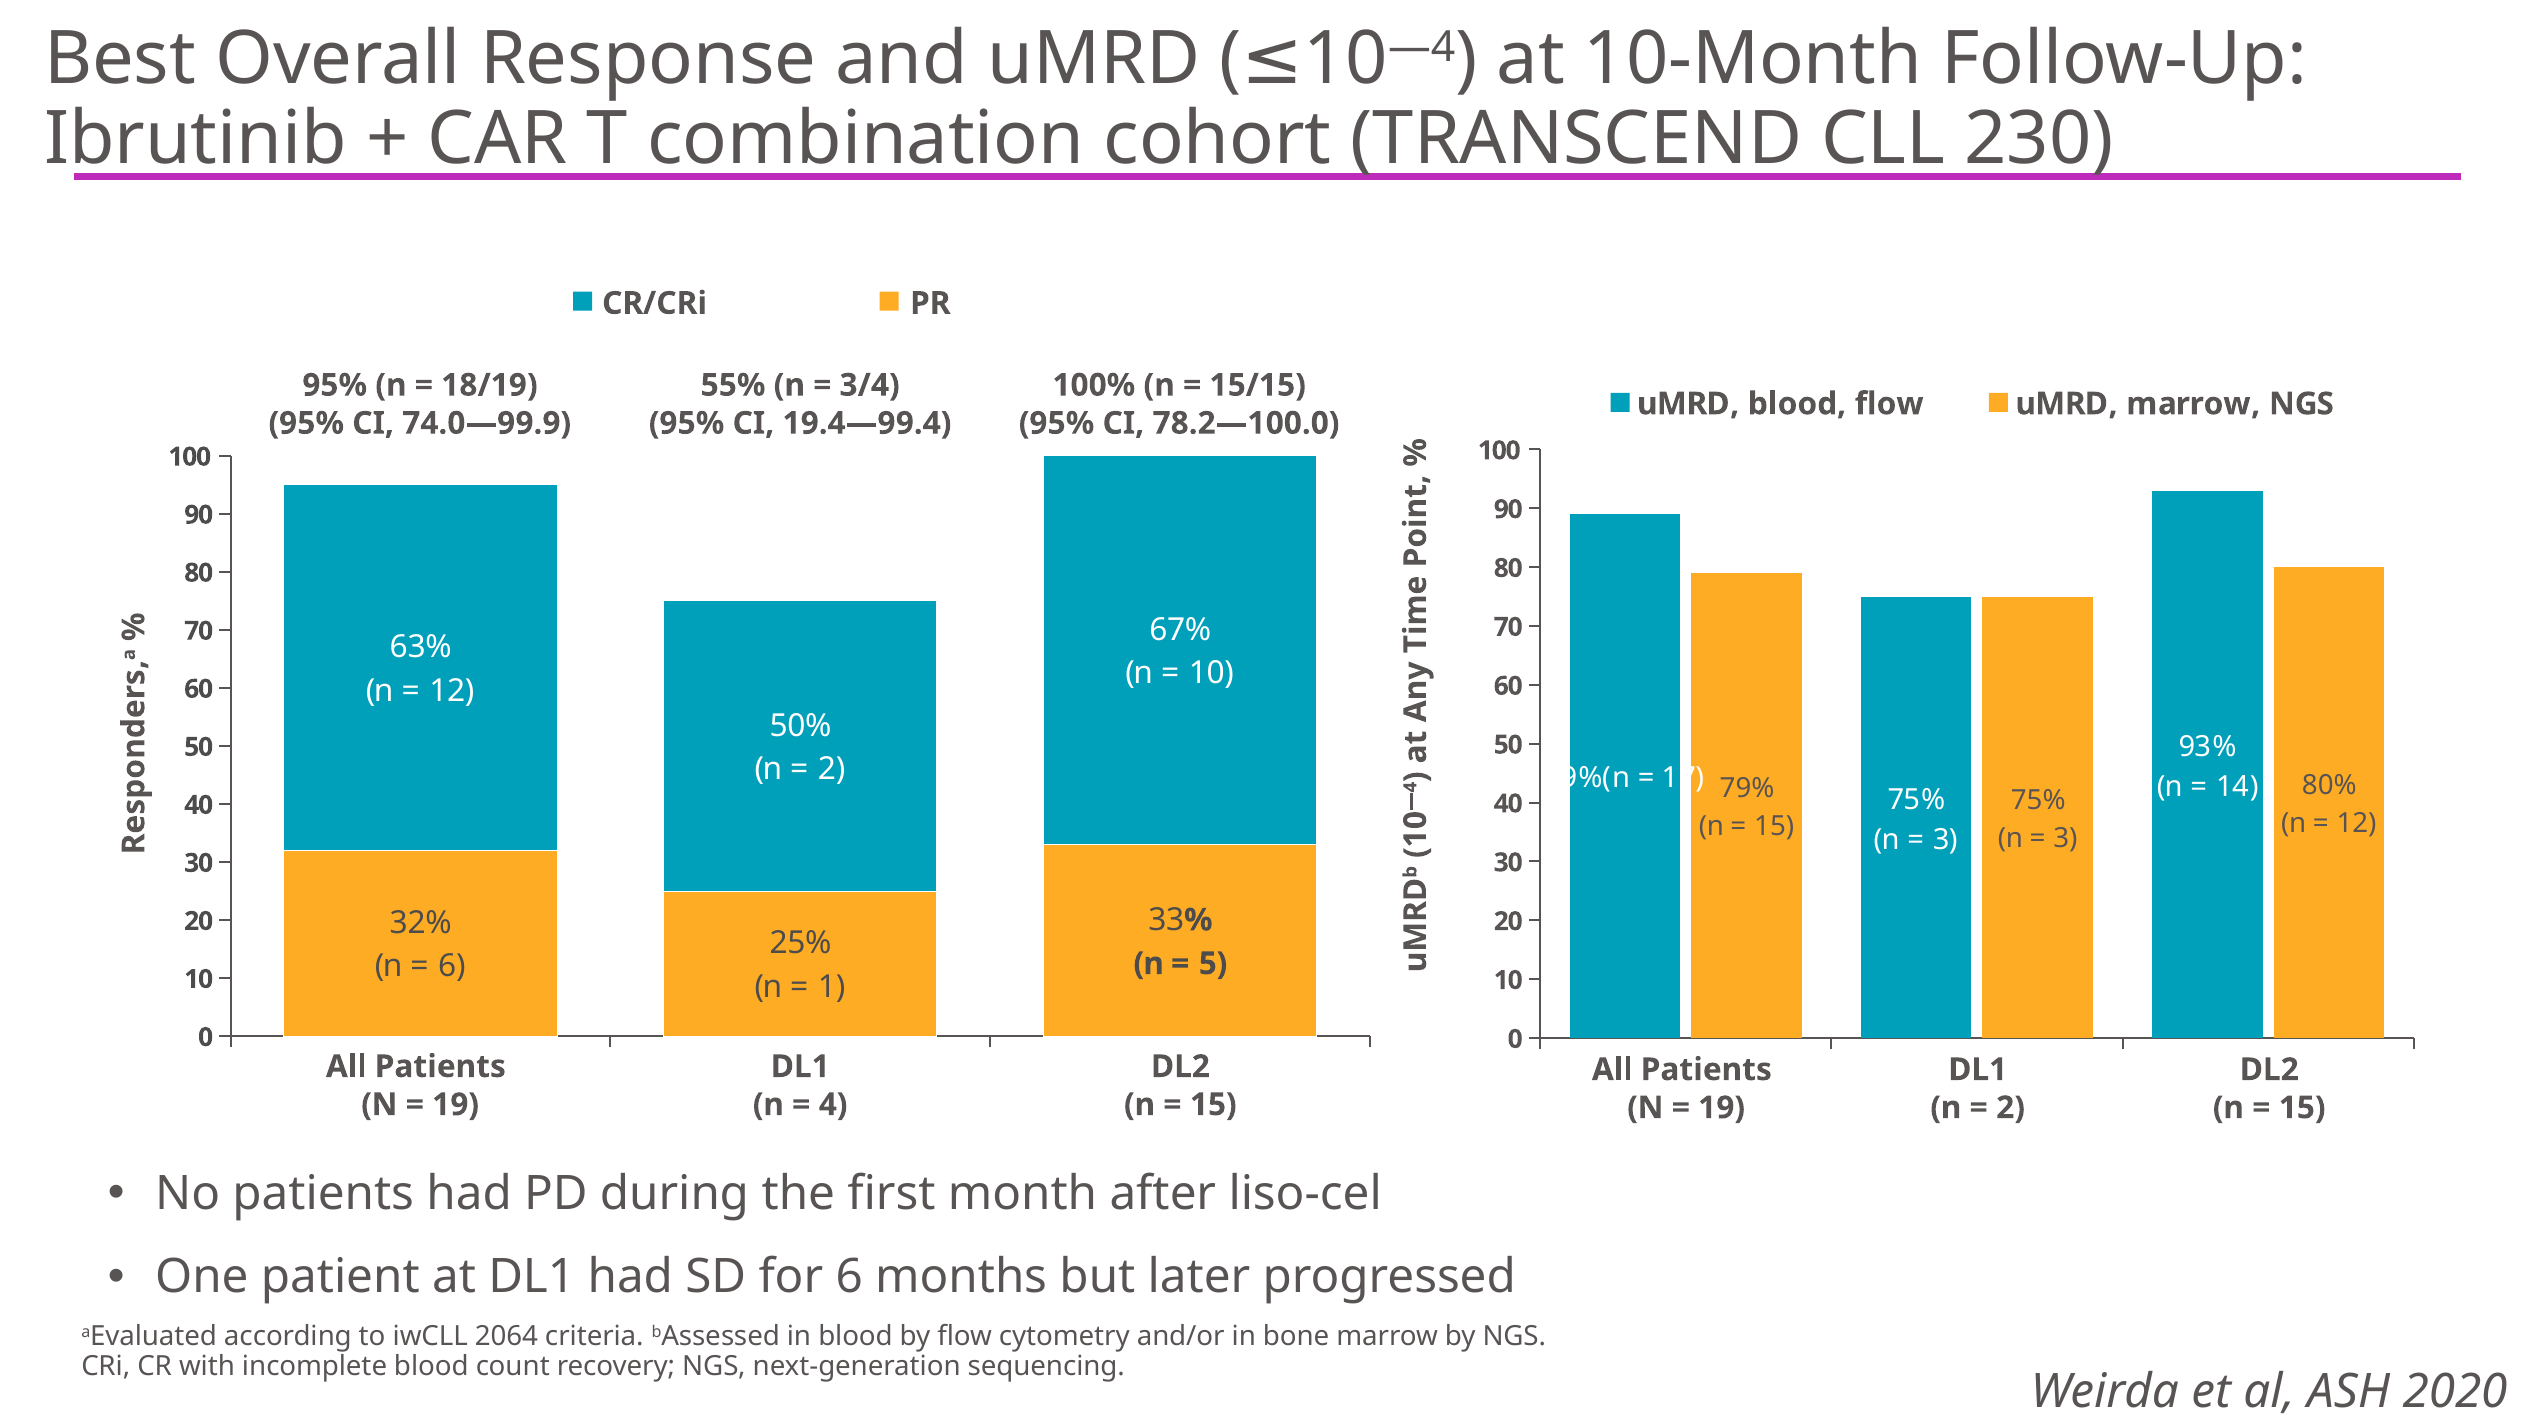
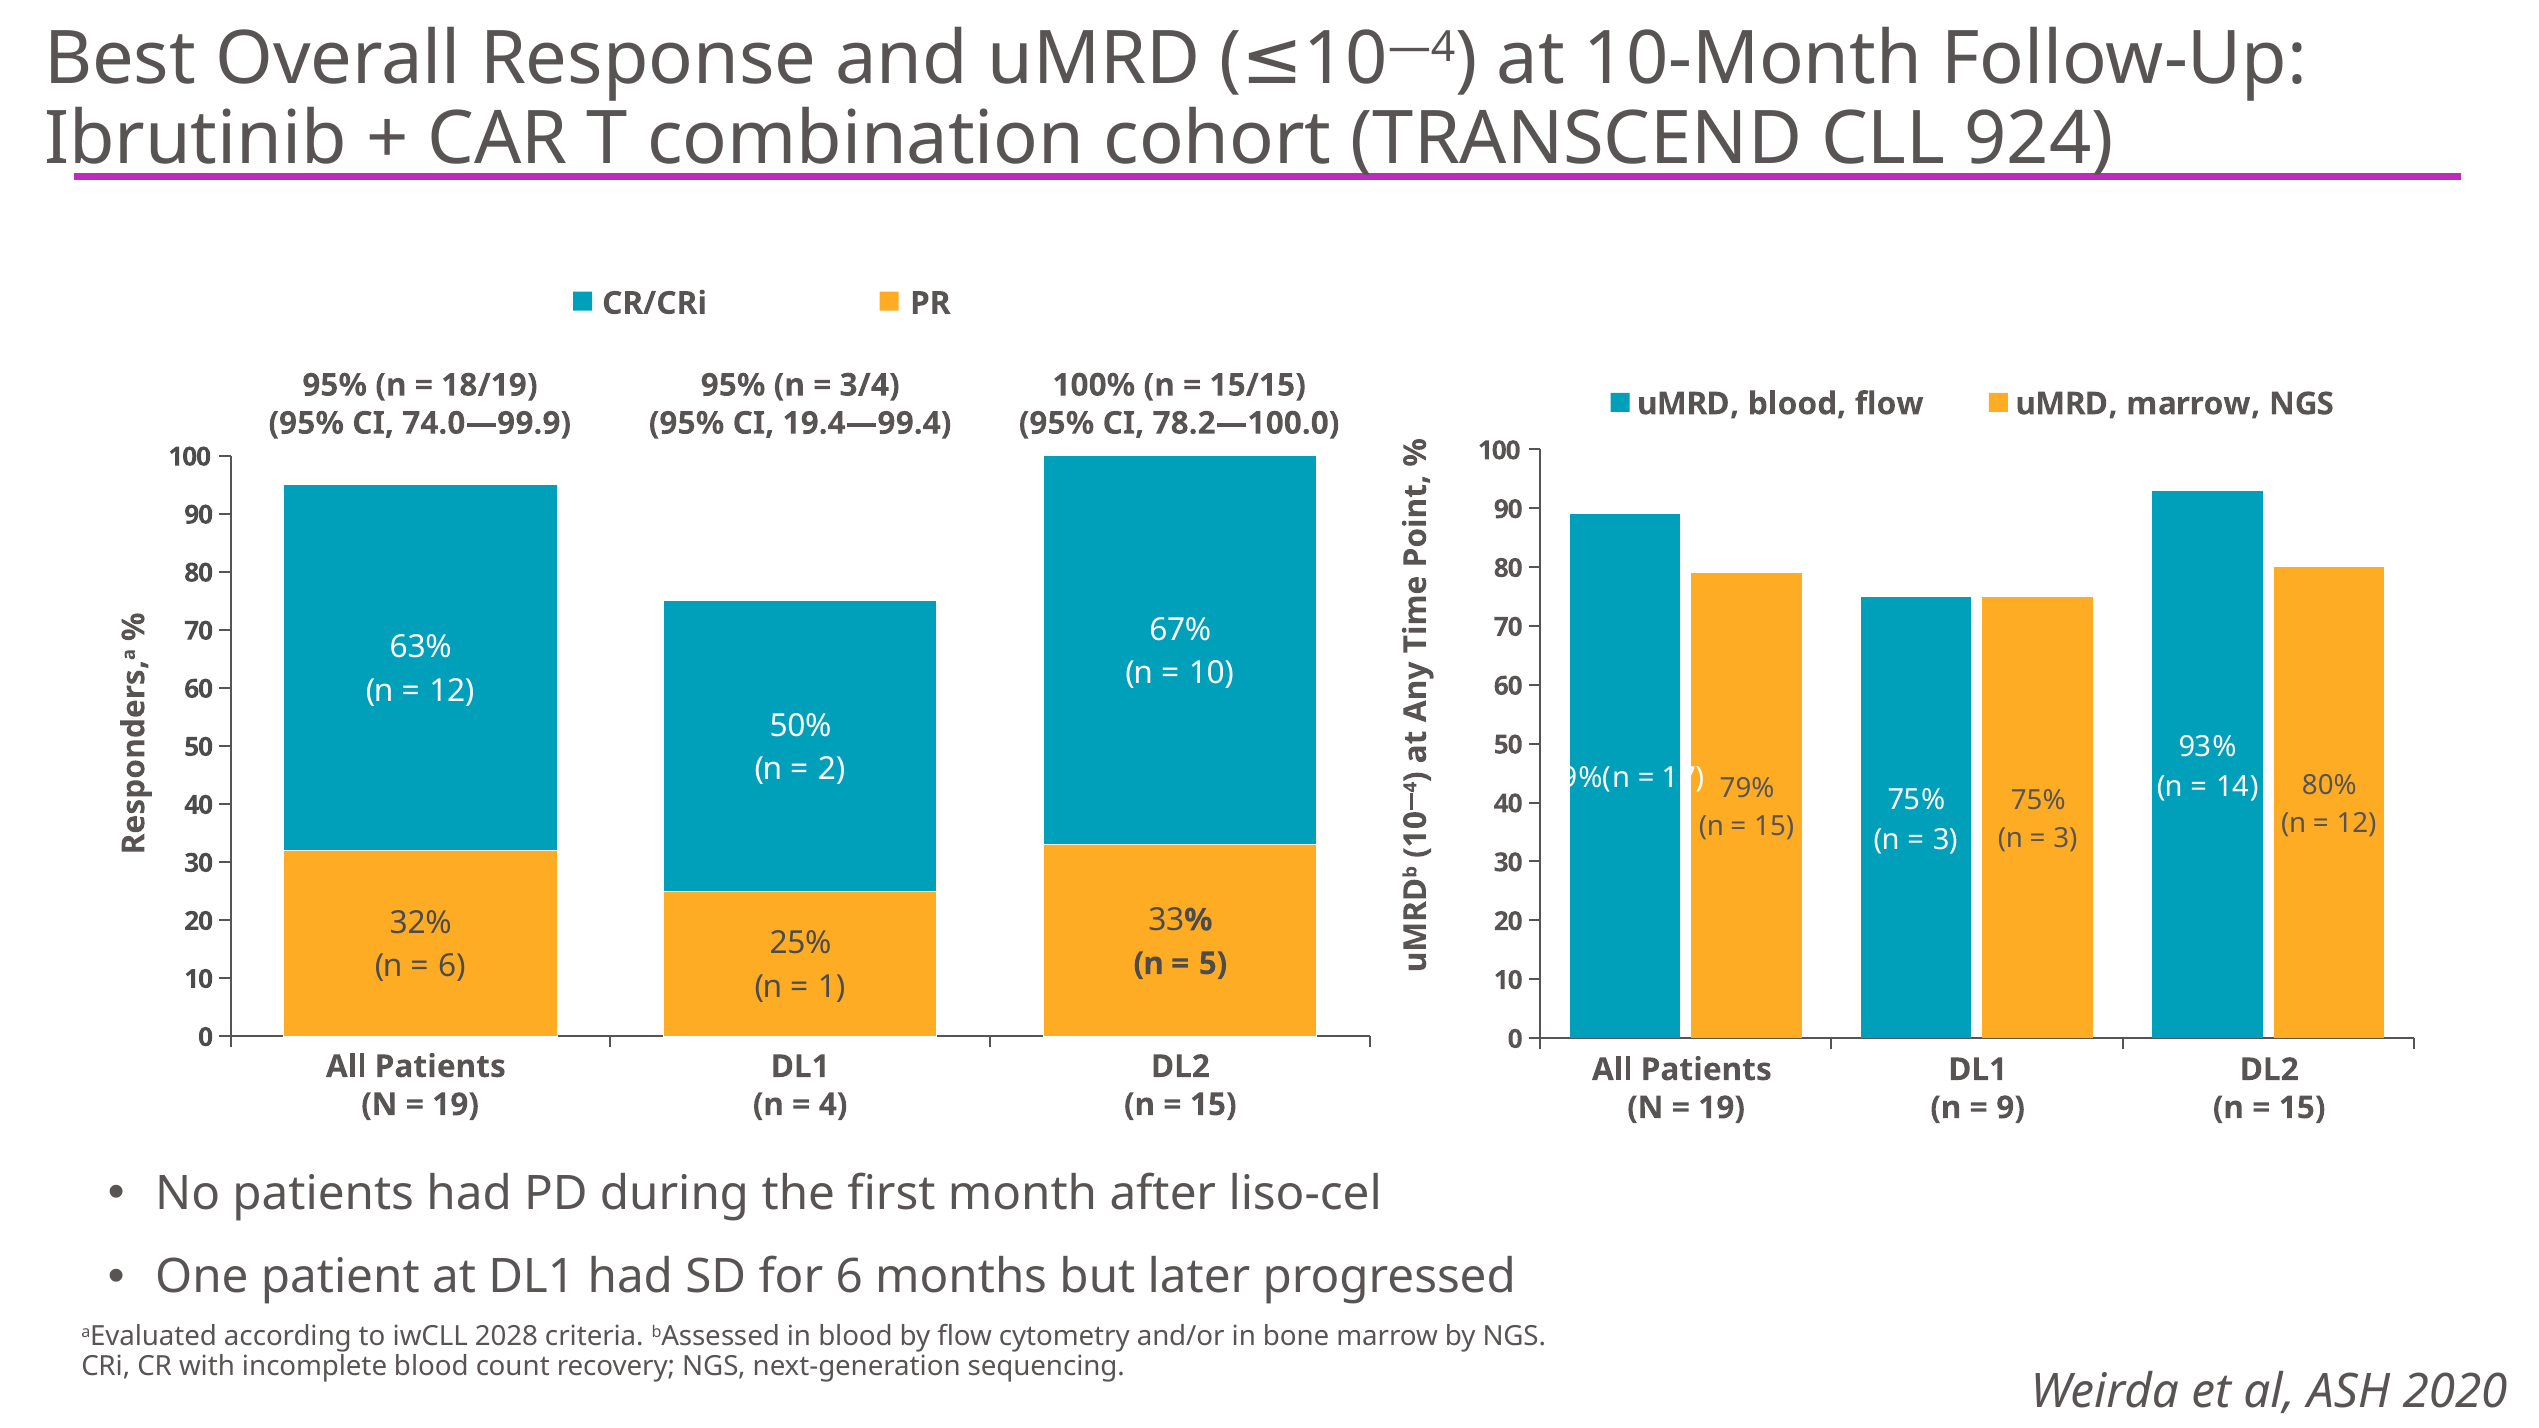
230: 230 -> 924
55% at (733, 385): 55% -> 95%
2 at (2011, 1108): 2 -> 9
2064: 2064 -> 2028
